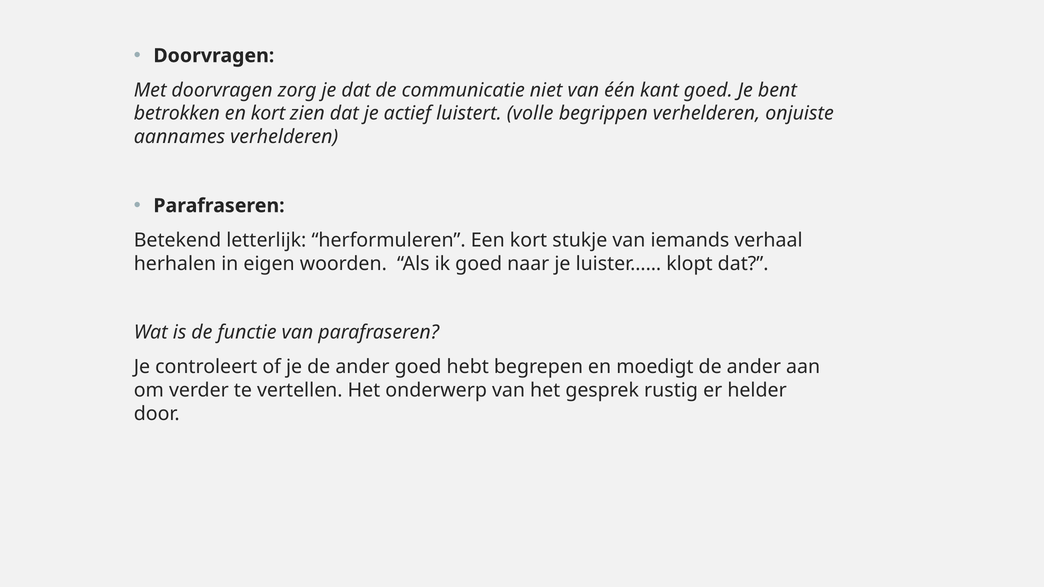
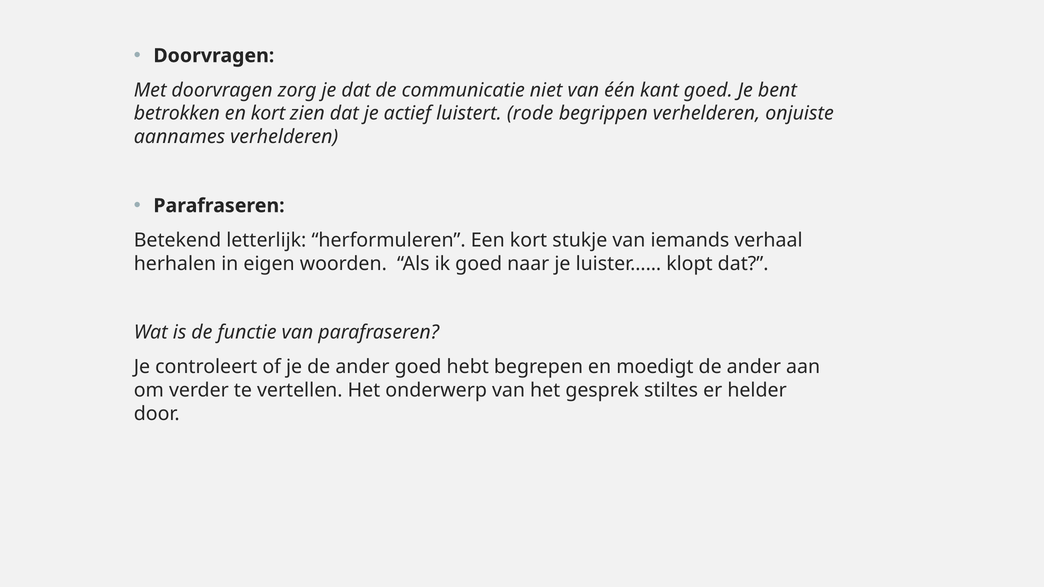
volle: volle -> rode
rustig: rustig -> stiltes
